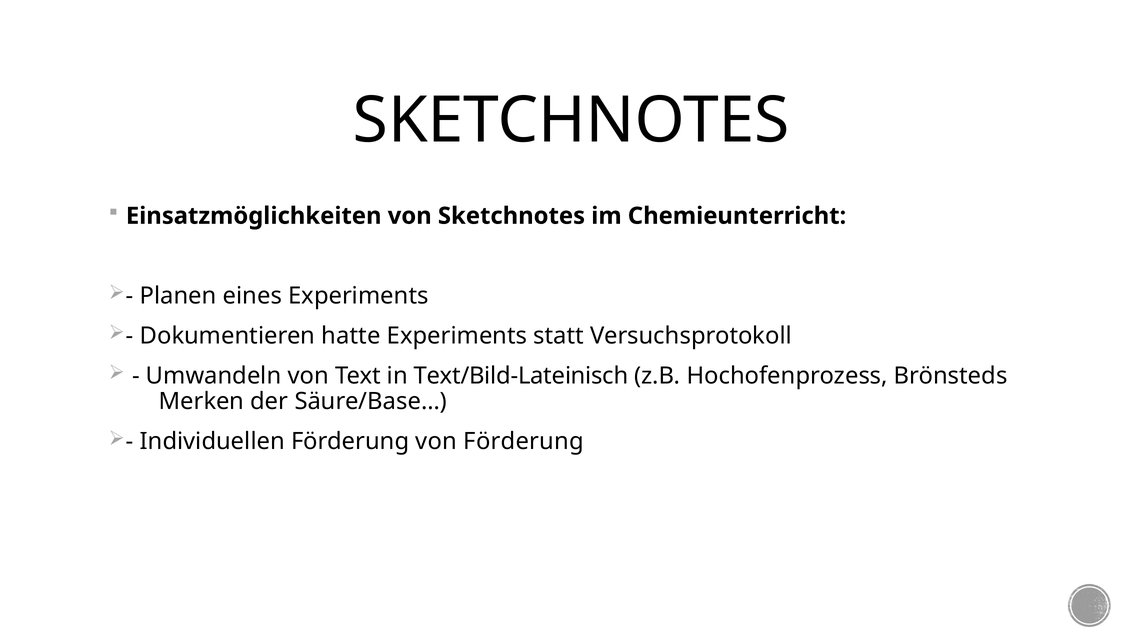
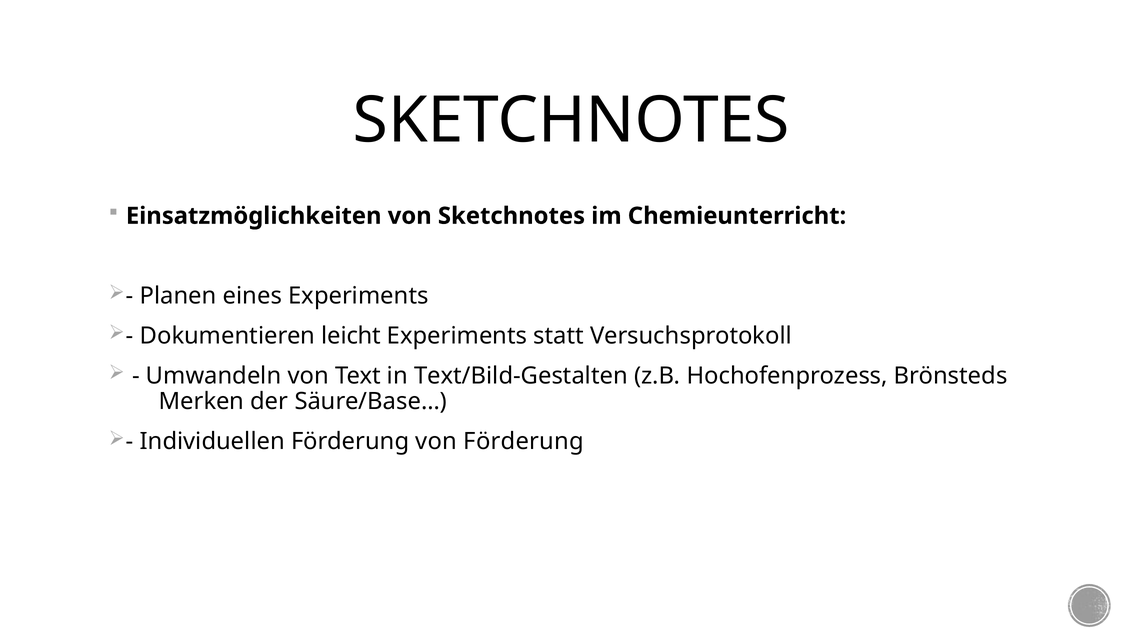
hatte: hatte -> leicht
Text/Bild-Lateinisch: Text/Bild-Lateinisch -> Text/Bild-Gestalten
